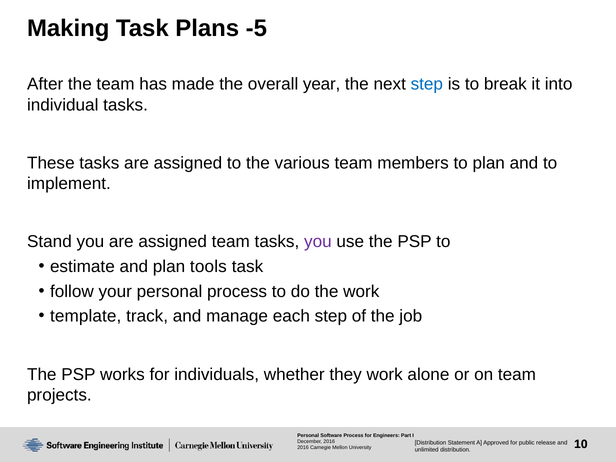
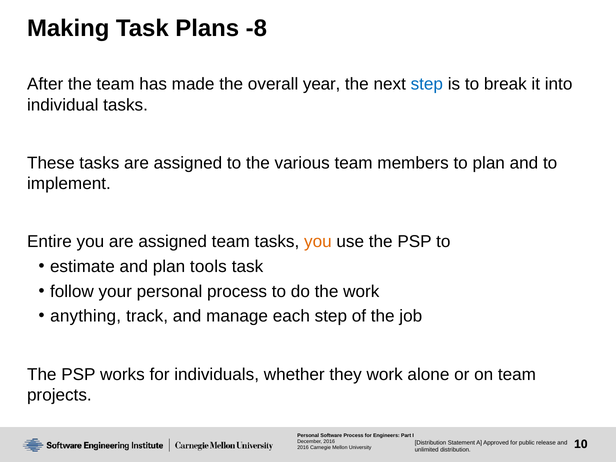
-5: -5 -> -8
Stand: Stand -> Entire
you at (318, 242) colour: purple -> orange
template: template -> anything
